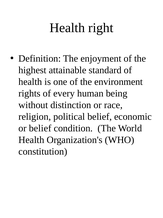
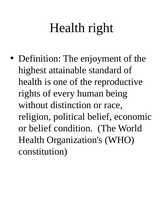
environment: environment -> reproductive
